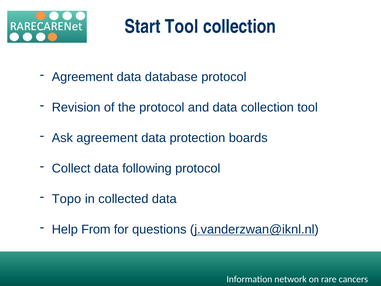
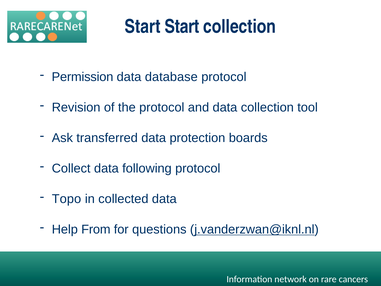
Start Tool: Tool -> Start
Agreement at (82, 77): Agreement -> Permission
Ask agreement: agreement -> transferred
